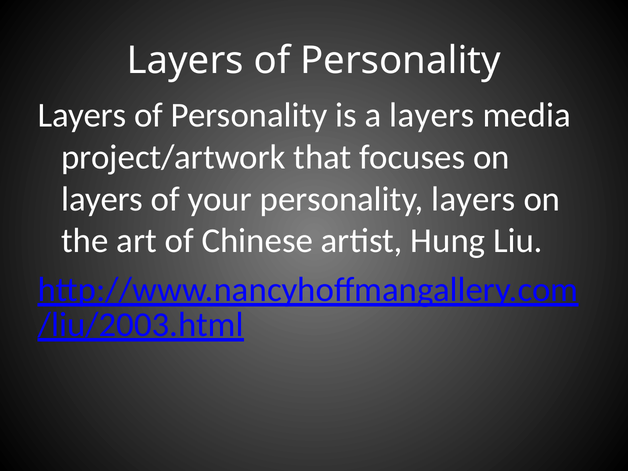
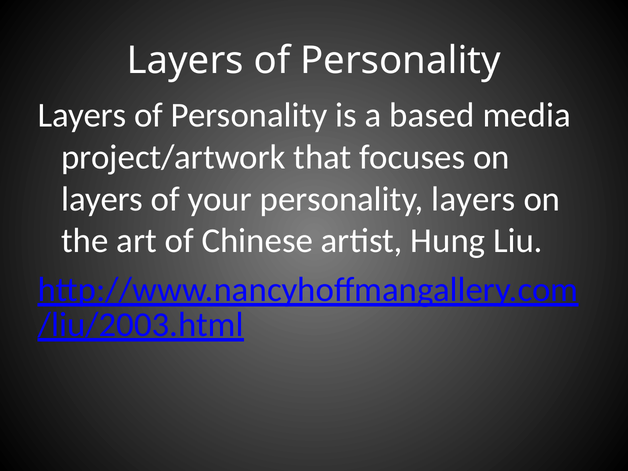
a layers: layers -> based
